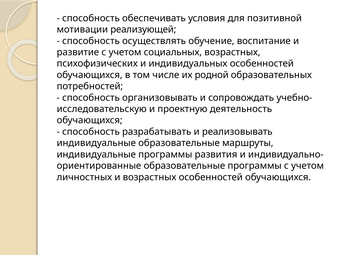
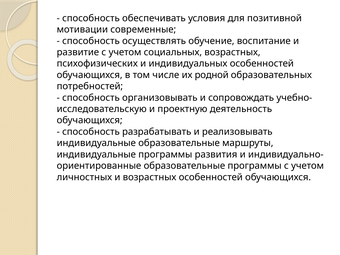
реализующей: реализующей -> современные
